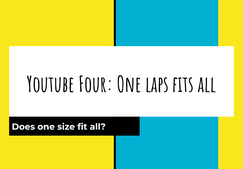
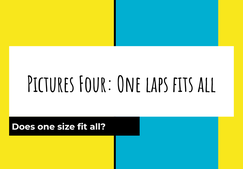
Youtube: Youtube -> Pictures
